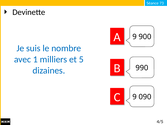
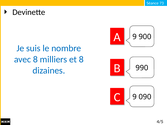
avec 1: 1 -> 8
et 5: 5 -> 8
